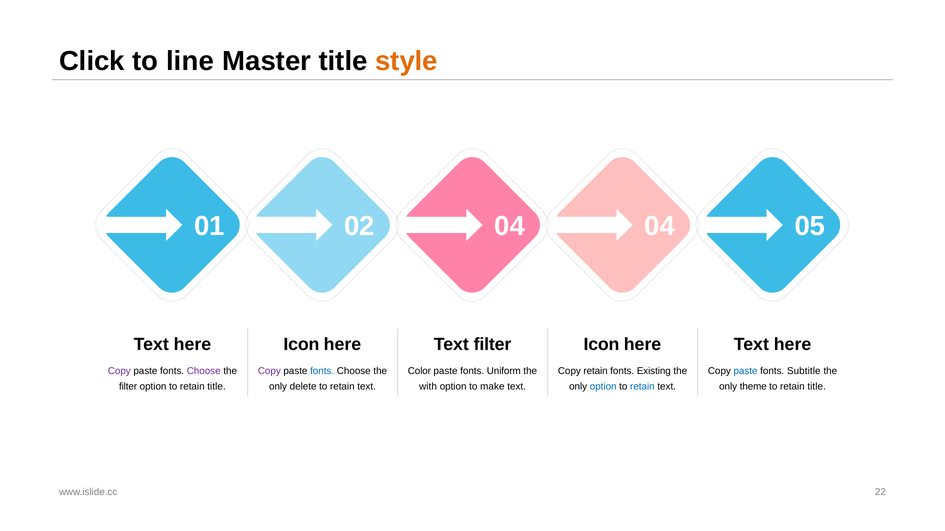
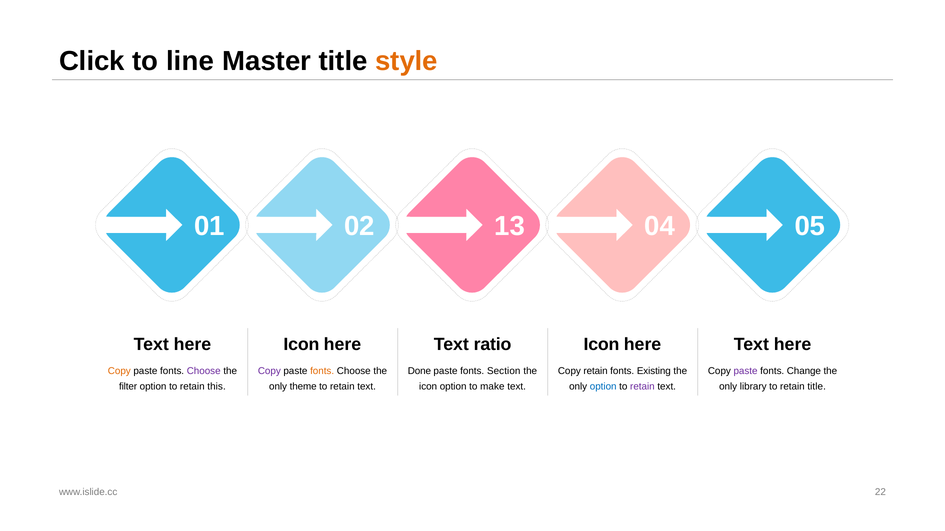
02 04: 04 -> 13
Text filter: filter -> ratio
Copy at (119, 371) colour: purple -> orange
fonts at (322, 371) colour: blue -> orange
Color: Color -> Done
Uniform: Uniform -> Section
paste at (746, 371) colour: blue -> purple
Subtitle: Subtitle -> Change
option to retain title: title -> this
delete: delete -> theme
with at (428, 387): with -> icon
retain at (642, 387) colour: blue -> purple
theme: theme -> library
